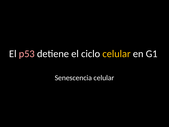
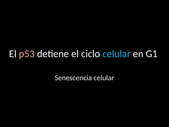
celular at (117, 54) colour: yellow -> light blue
